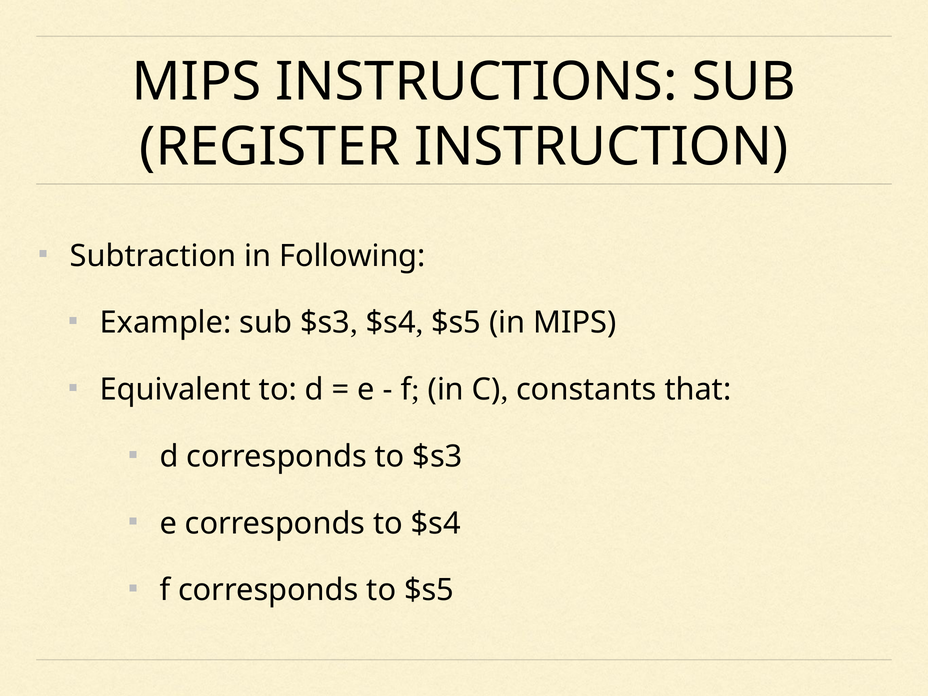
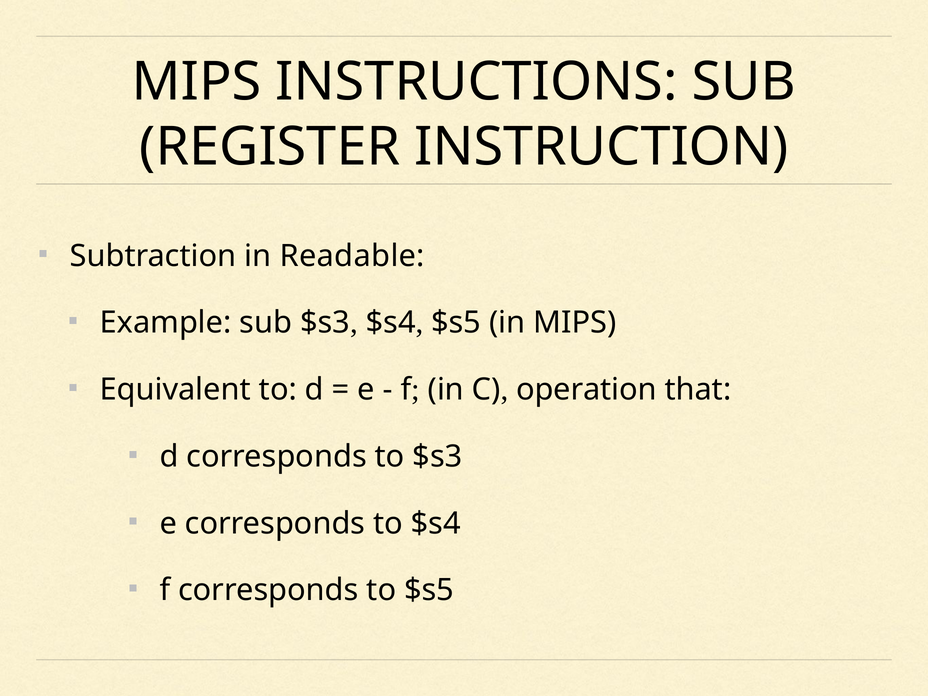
Following: Following -> Readable
constants: constants -> operation
